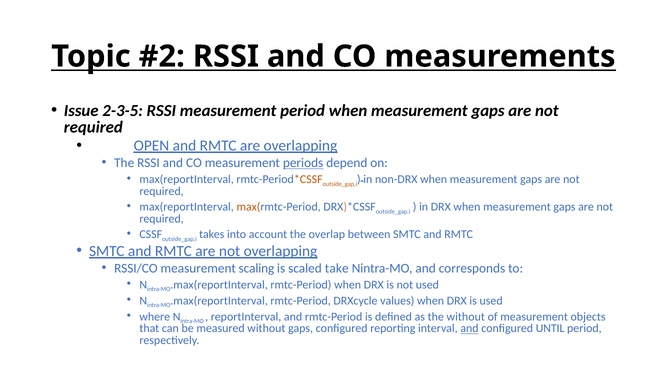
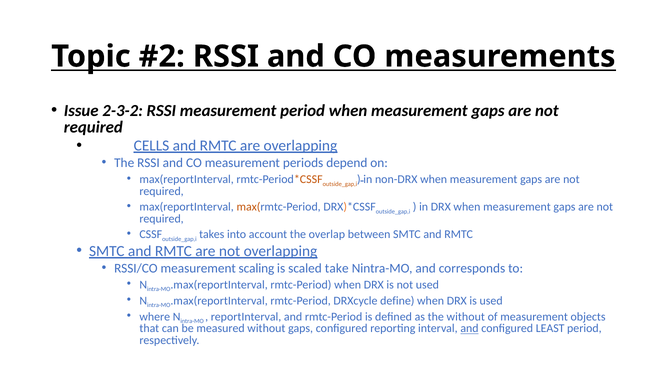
2-3-5: 2-3-5 -> 2-3-2
OPEN: OPEN -> CELLS
periods underline: present -> none
values: values -> define
UNTIL: UNTIL -> LEAST
